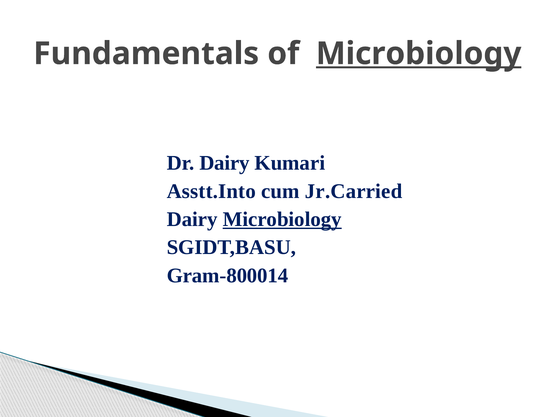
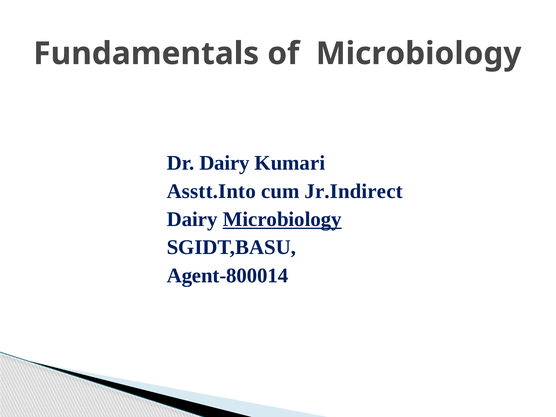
Microbiology at (419, 54) underline: present -> none
Jr.Carried: Jr.Carried -> Jr.Indirect
Gram-800014: Gram-800014 -> Agent-800014
